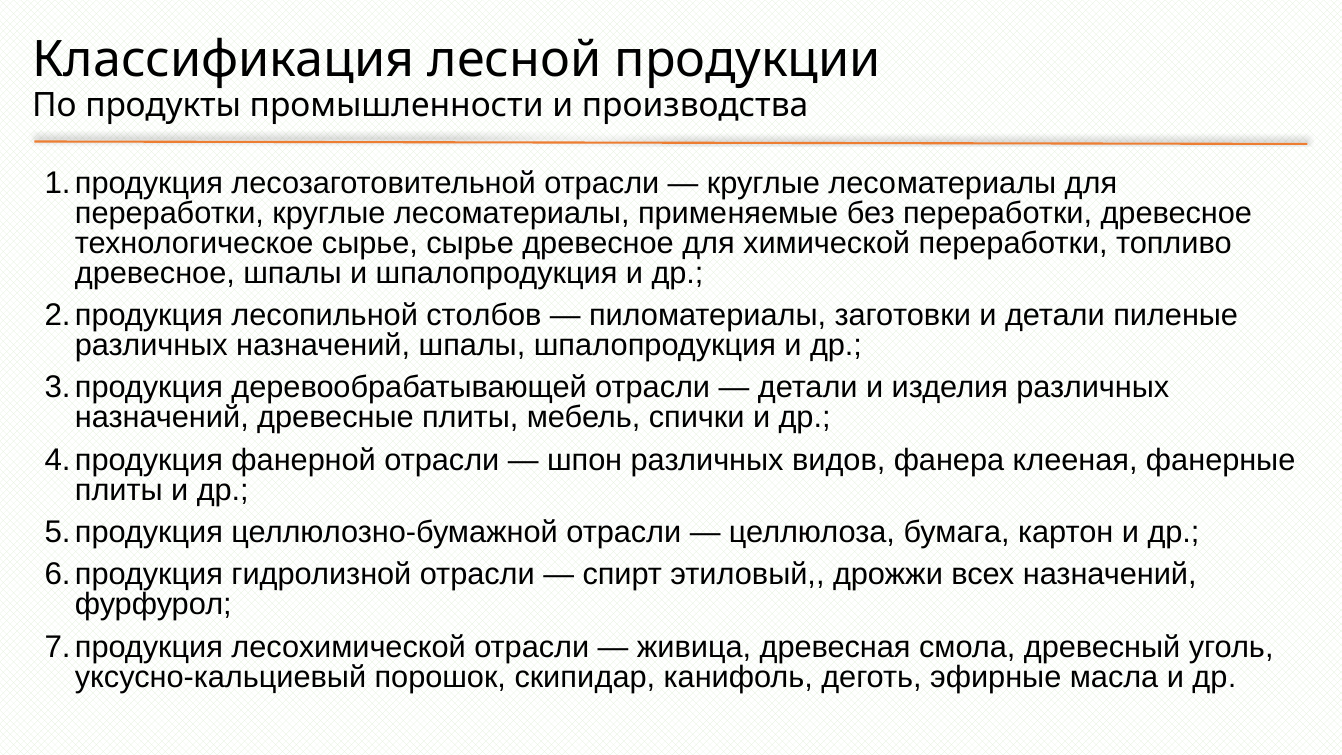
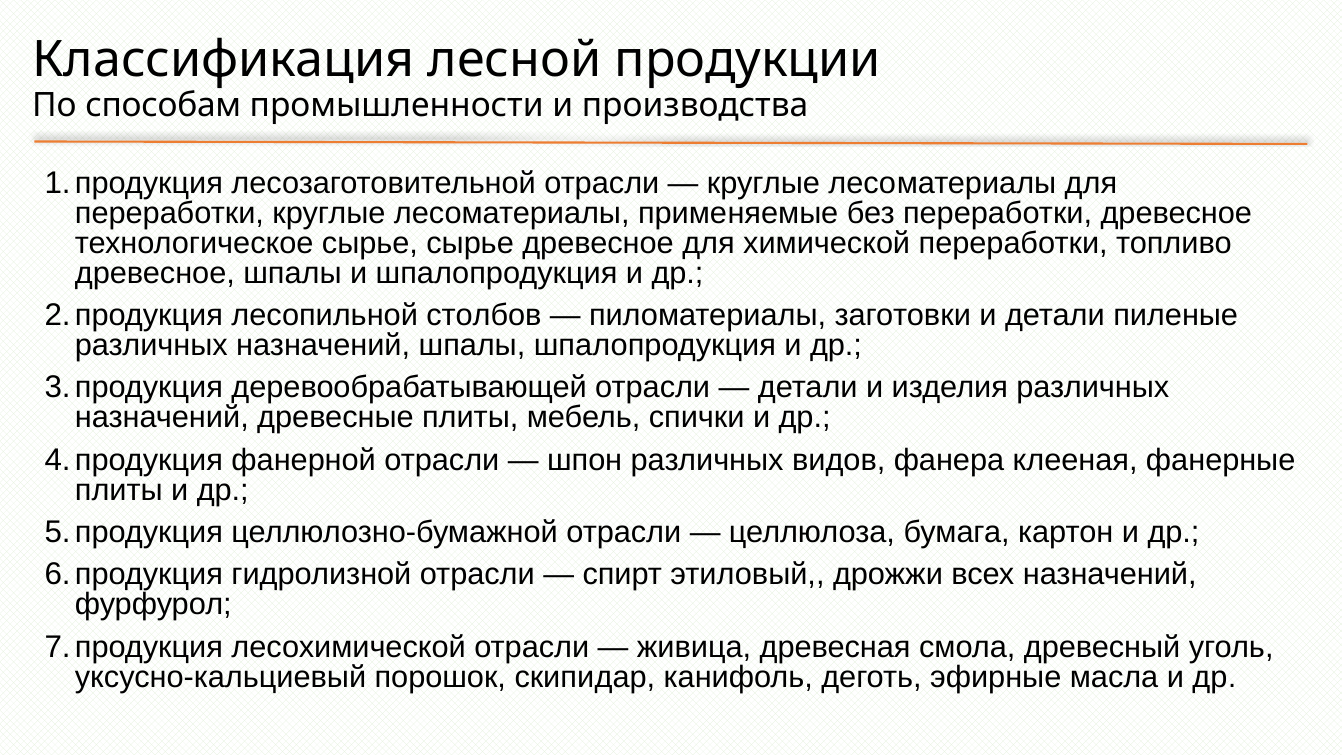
продукты: продукты -> способам
